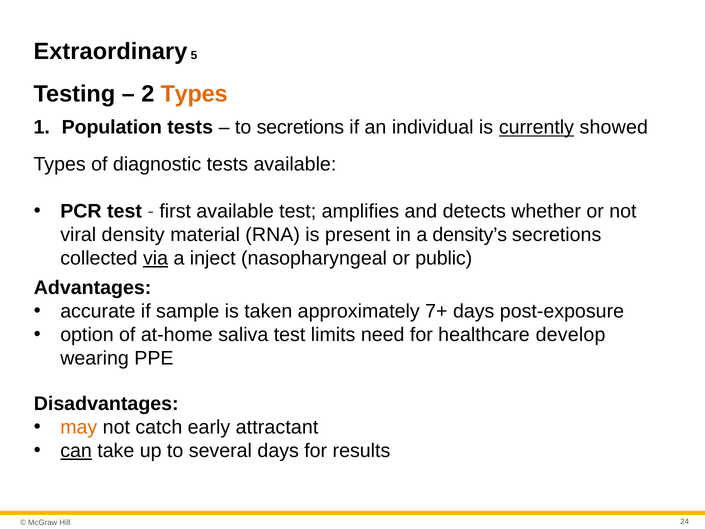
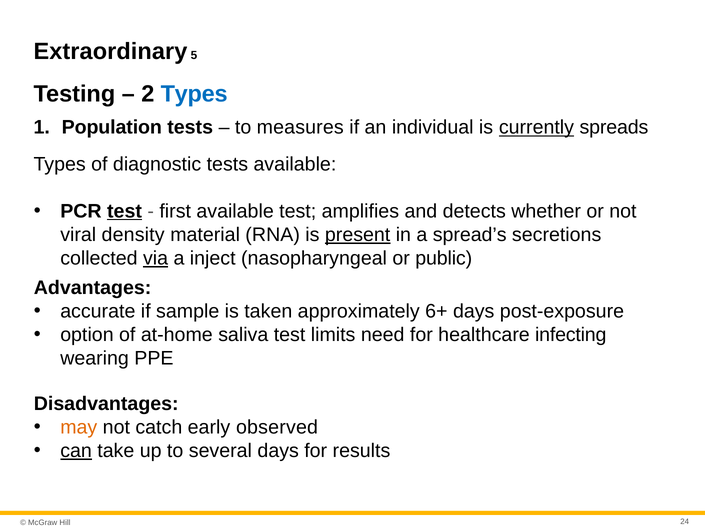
Types at (194, 94) colour: orange -> blue
to secretions: secretions -> measures
showed: showed -> spreads
test at (125, 211) underline: none -> present
present underline: none -> present
density’s: density’s -> spread’s
7+: 7+ -> 6+
develop: develop -> infecting
attractant: attractant -> observed
